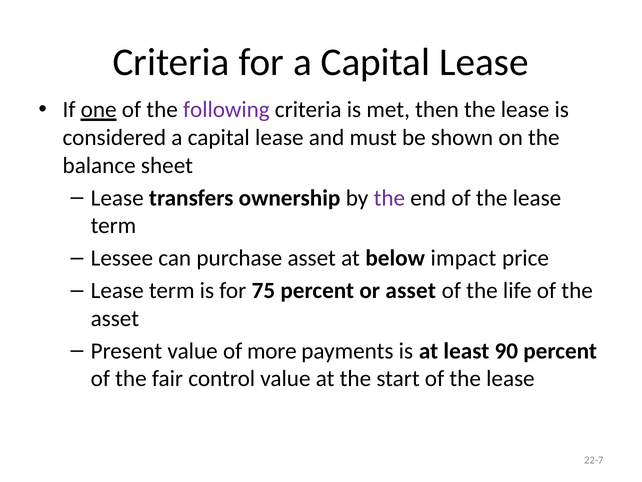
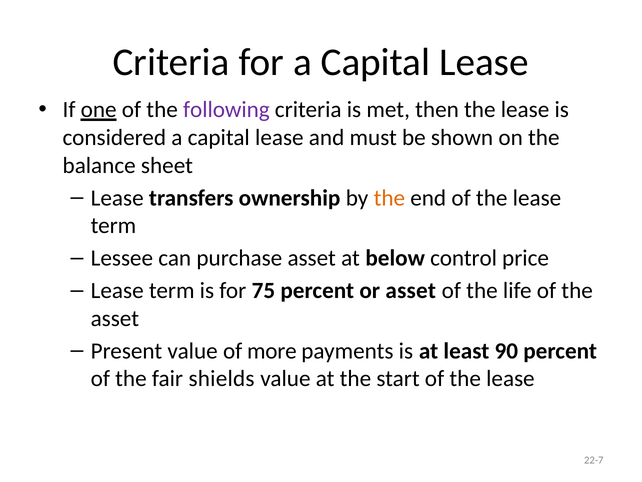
the at (389, 198) colour: purple -> orange
impact: impact -> control
control: control -> shields
